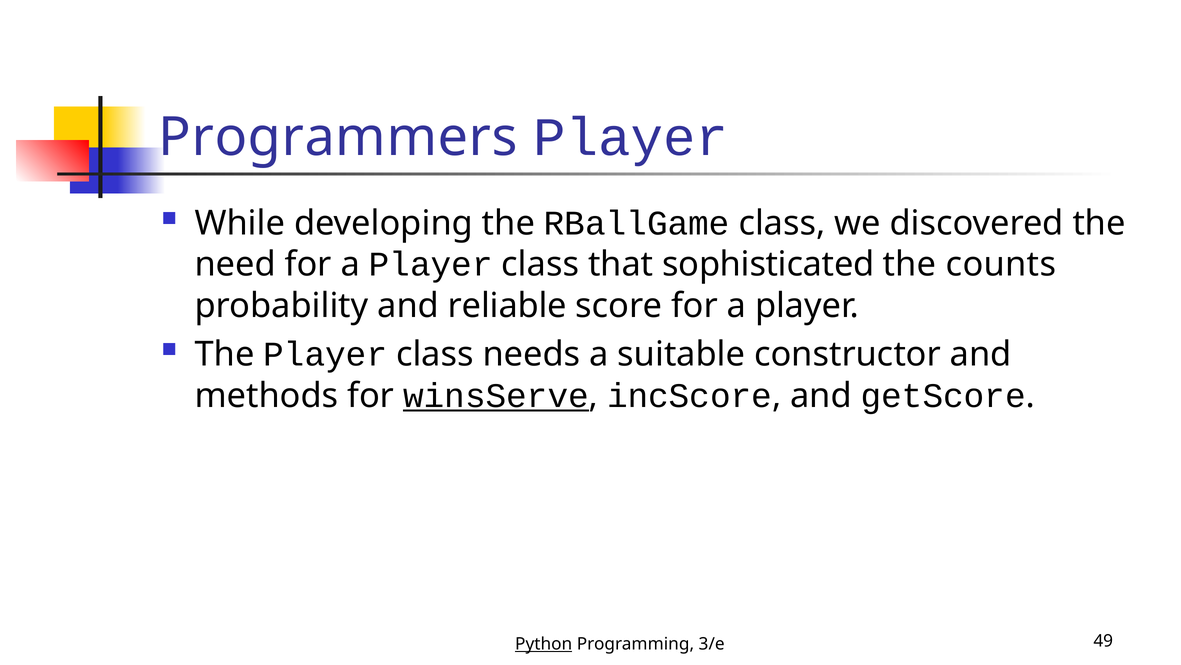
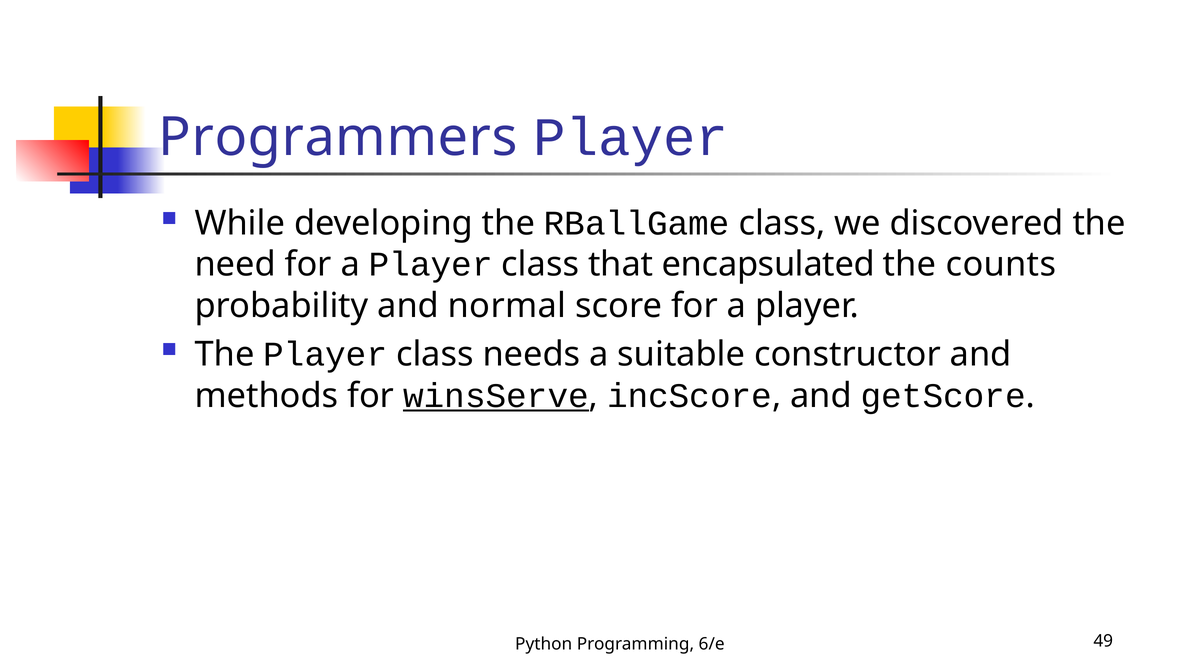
sophisticated: sophisticated -> encapsulated
reliable: reliable -> normal
Python underline: present -> none
3/e: 3/e -> 6/e
